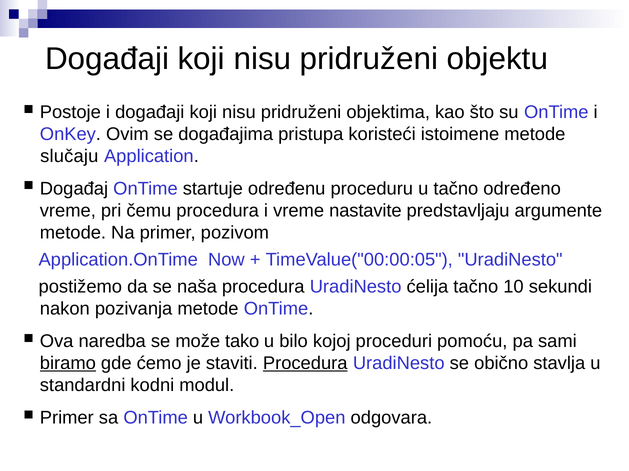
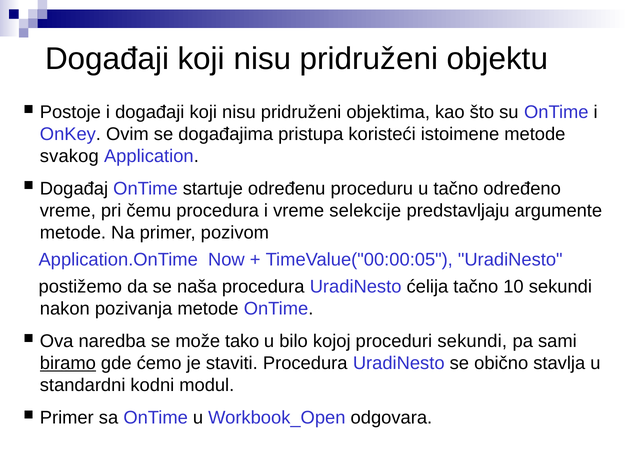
slučaju: slučaju -> svakog
nastavite: nastavite -> selekcije
proceduri pomoću: pomoću -> sekundi
Procedura at (305, 364) underline: present -> none
